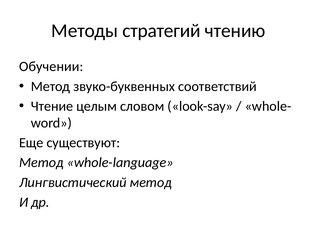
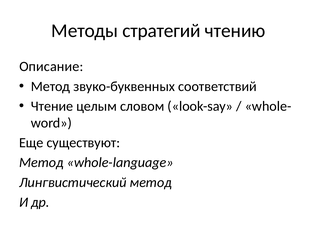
Обучении: Обучении -> Описание
